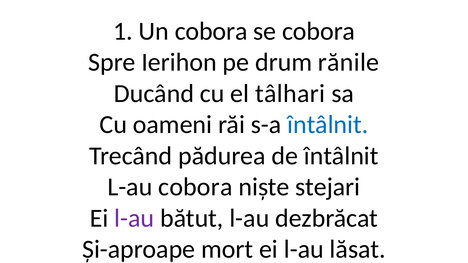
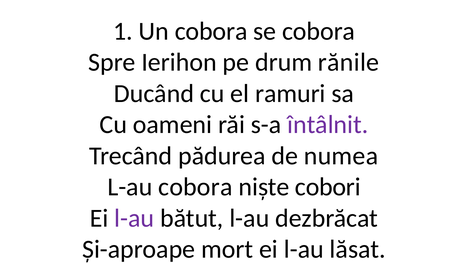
tâlhari: tâlhari -> ramuri
întâlnit at (328, 125) colour: blue -> purple
de întâlnit: întâlnit -> numea
stejari: stejari -> cobori
